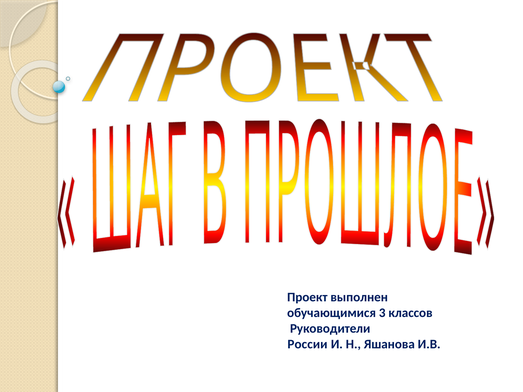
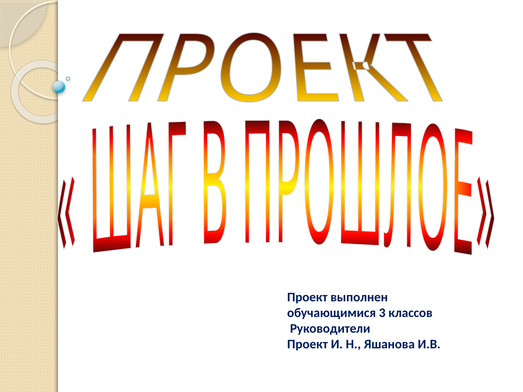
России at (307, 345): России -> Проект
